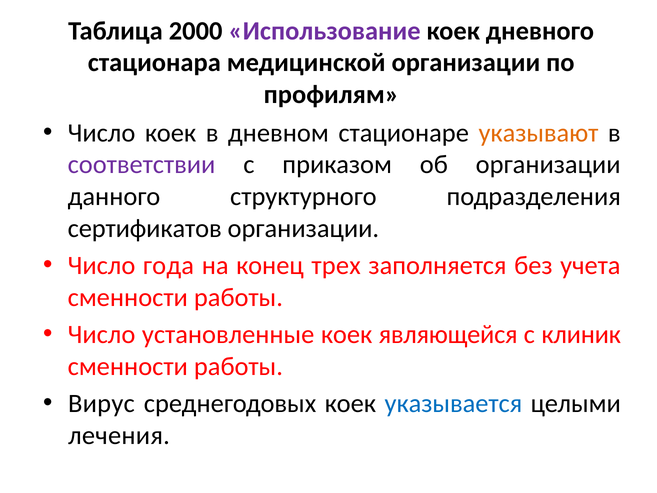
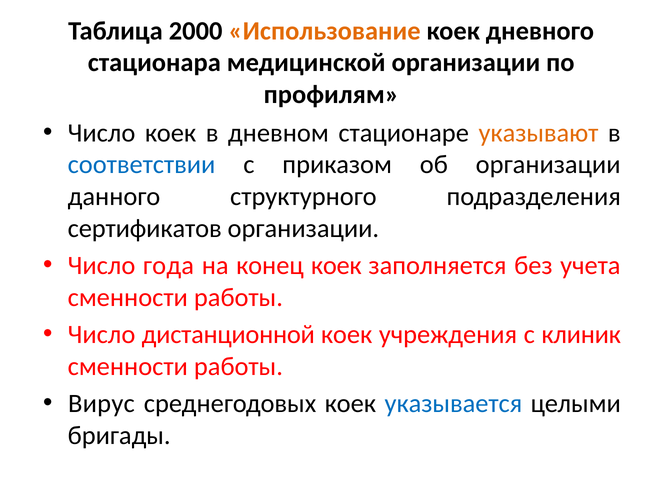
Использование colour: purple -> orange
соответствии colour: purple -> blue
конец трех: трех -> коек
установленные: установленные -> дистанционной
являющейся: являющейся -> учреждения
лечения: лечения -> бригады
